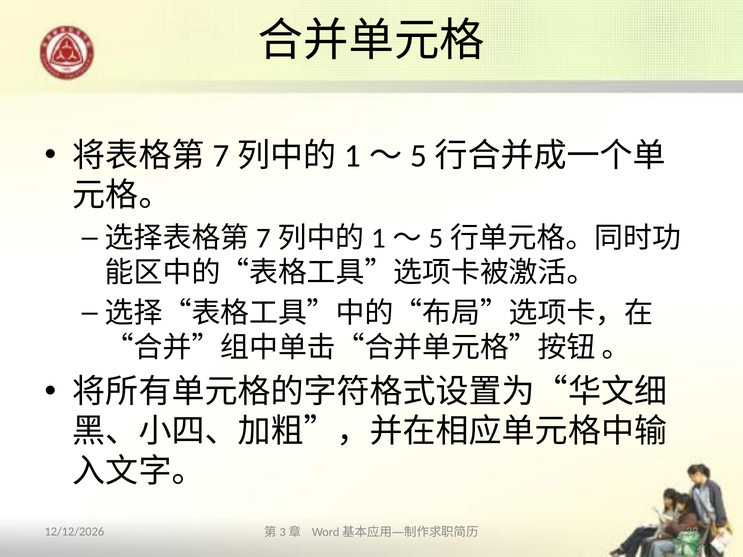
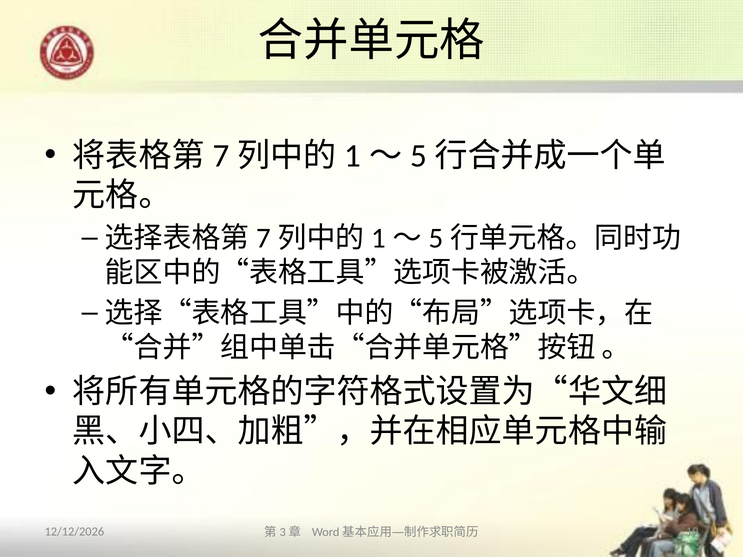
23: 23 -> 19
